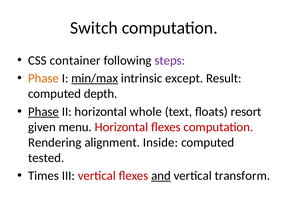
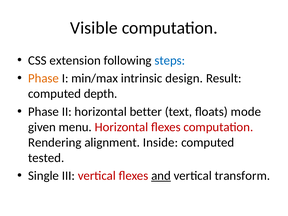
Switch: Switch -> Visible
container: container -> extension
steps colour: purple -> blue
min/max underline: present -> none
except: except -> design
Phase at (43, 112) underline: present -> none
whole: whole -> better
resort: resort -> mode
Times: Times -> Single
